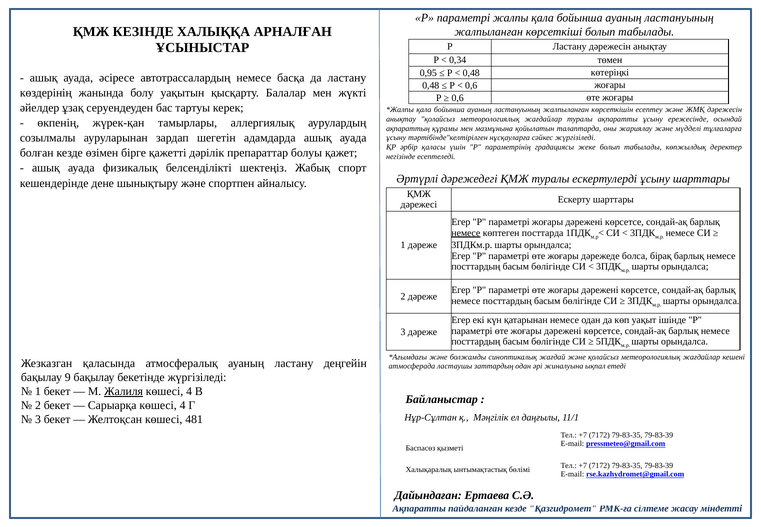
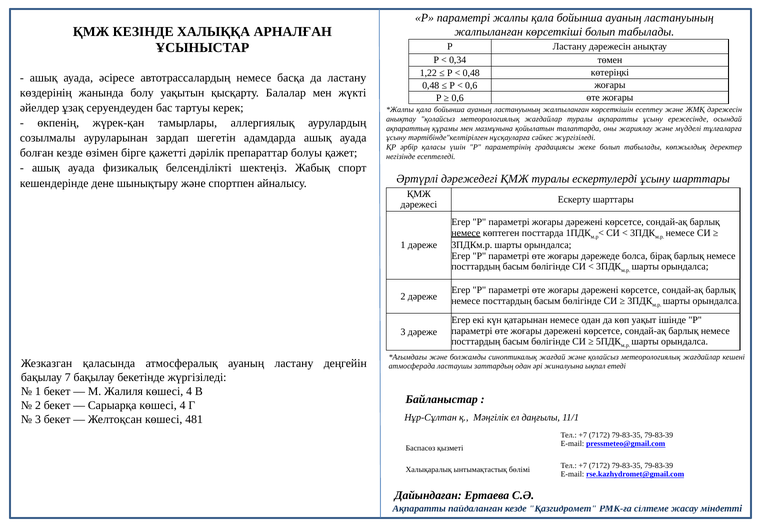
0,95: 0,95 -> 1,22
9: 9 -> 7
Жалиля underline: present -> none
